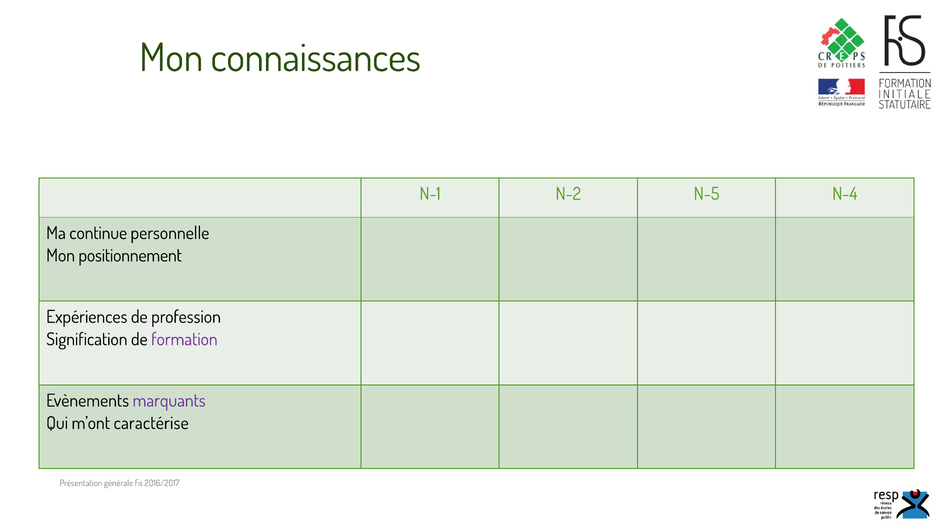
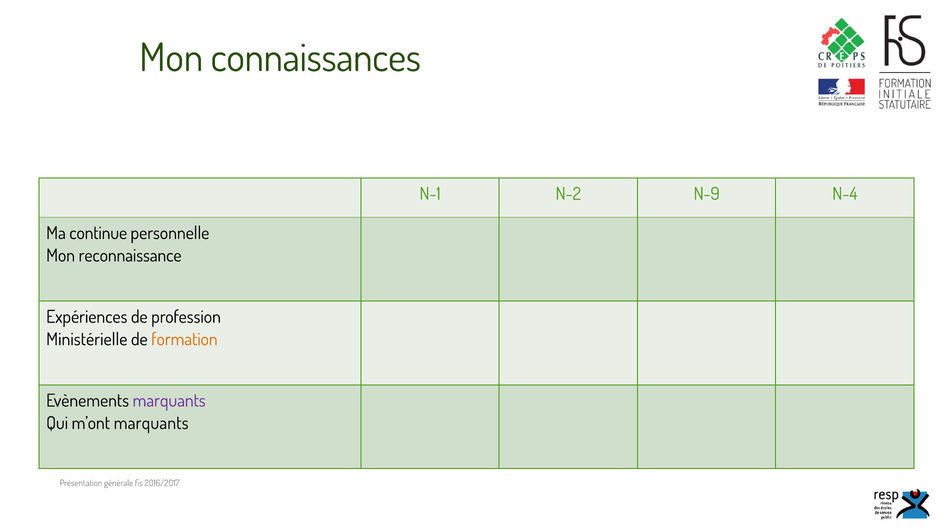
N-5: N-5 -> N-9
positionnement: positionnement -> reconnaissance
Signification: Signification -> Ministérielle
formation colour: purple -> orange
m’ont caractérise: caractérise -> marquants
